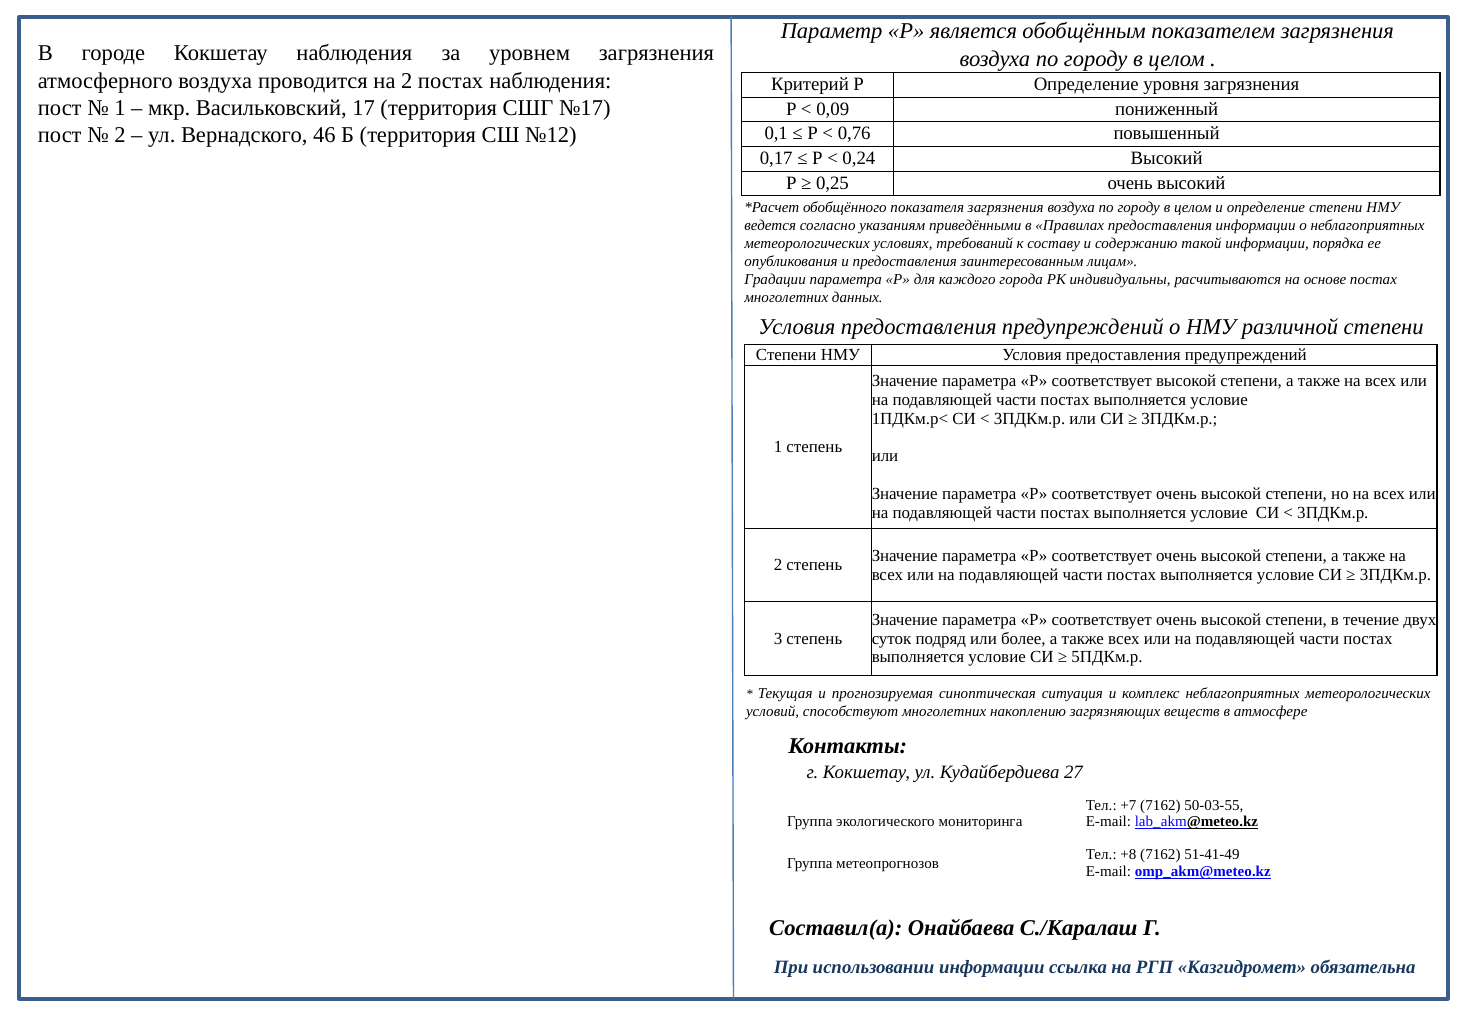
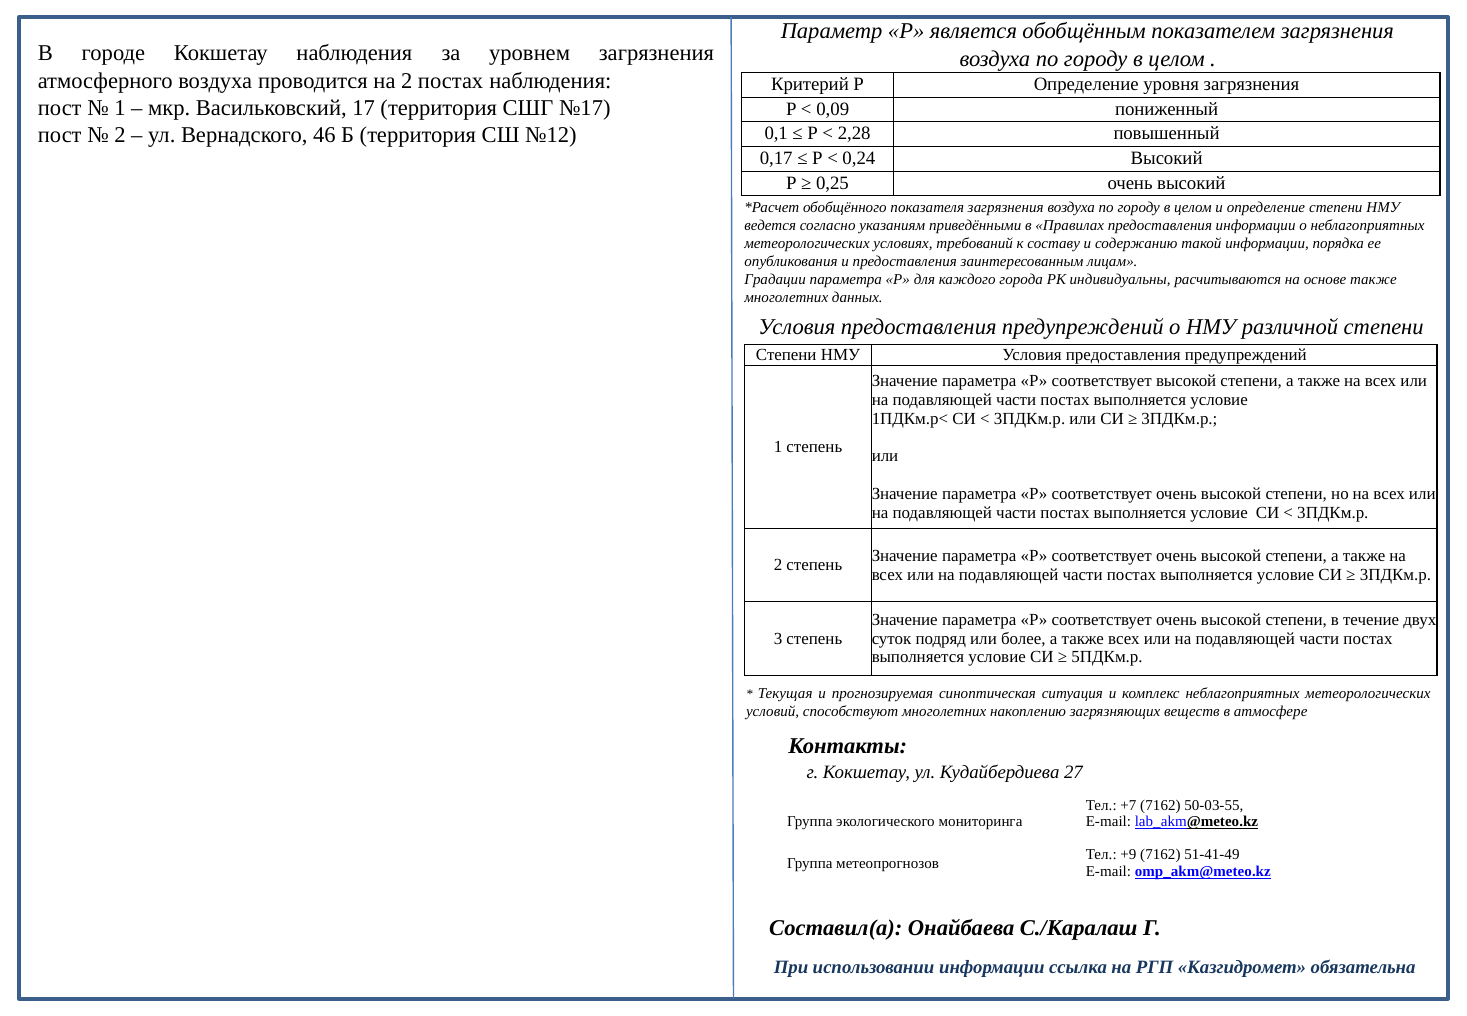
0,76: 0,76 -> 2,28
основе постах: постах -> также
+8: +8 -> +9
